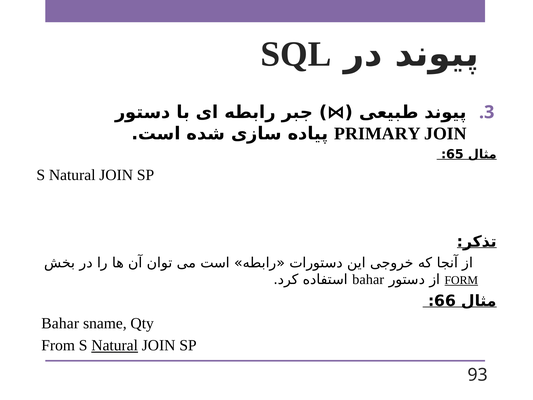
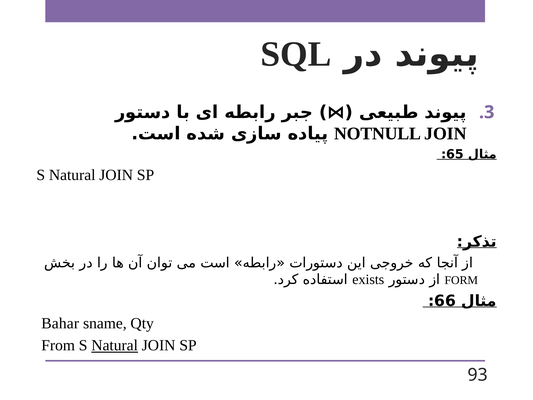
PRIMARY: PRIMARY -> NOTNULL
bahar at (368, 279): bahar -> exists
FORM underline: present -> none
